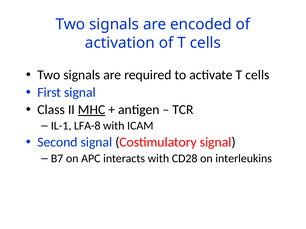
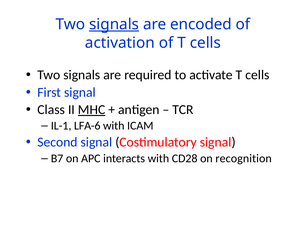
signals at (114, 24) underline: none -> present
LFA-8: LFA-8 -> LFA-6
interleukins: interleukins -> recognition
